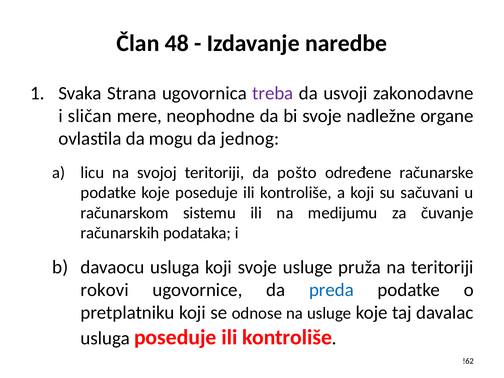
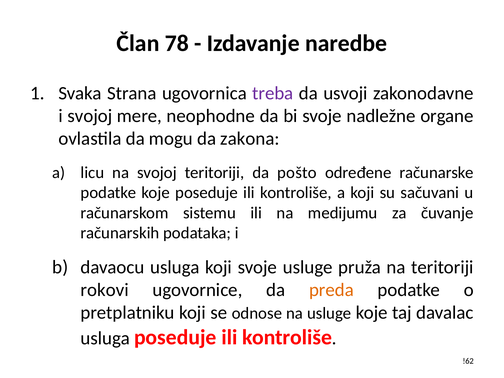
48: 48 -> 78
i sličan: sličan -> svojoj
jednog: jednog -> zakona
preda colour: blue -> orange
